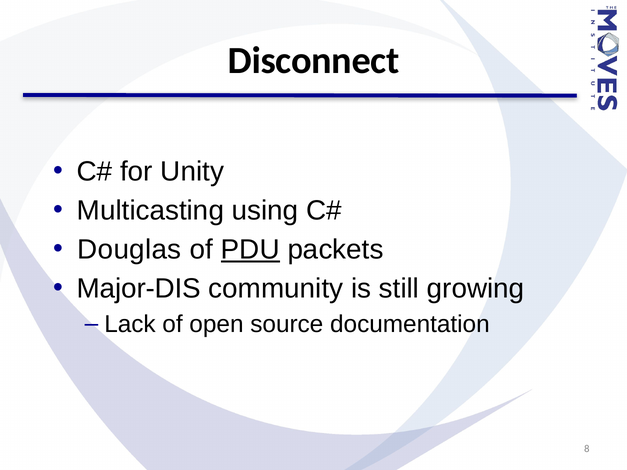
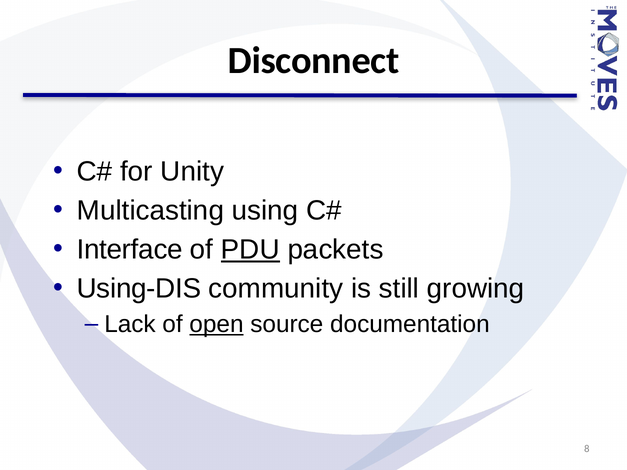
Douglas: Douglas -> Interface
Major-DIS: Major-DIS -> Using-DIS
open underline: none -> present
